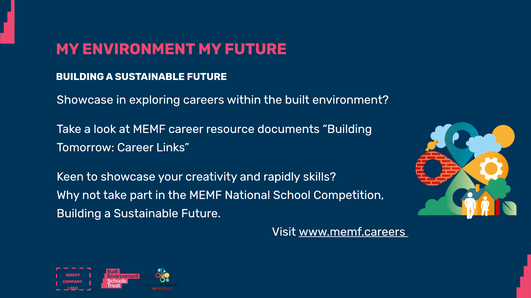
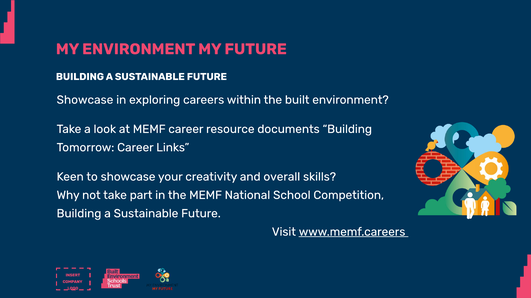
rapidly: rapidly -> overall
